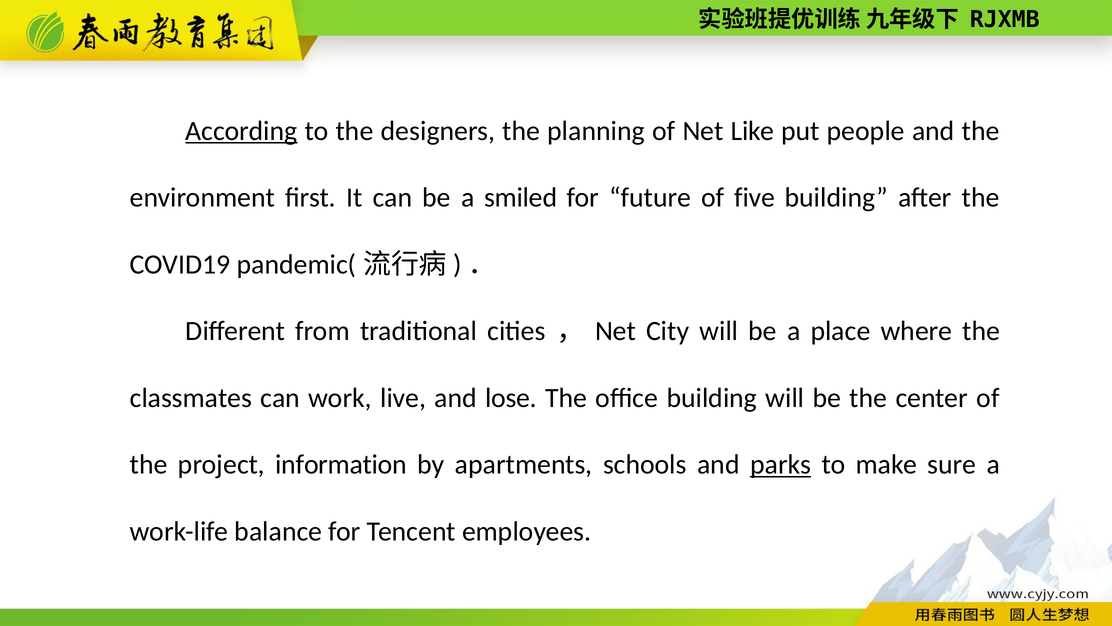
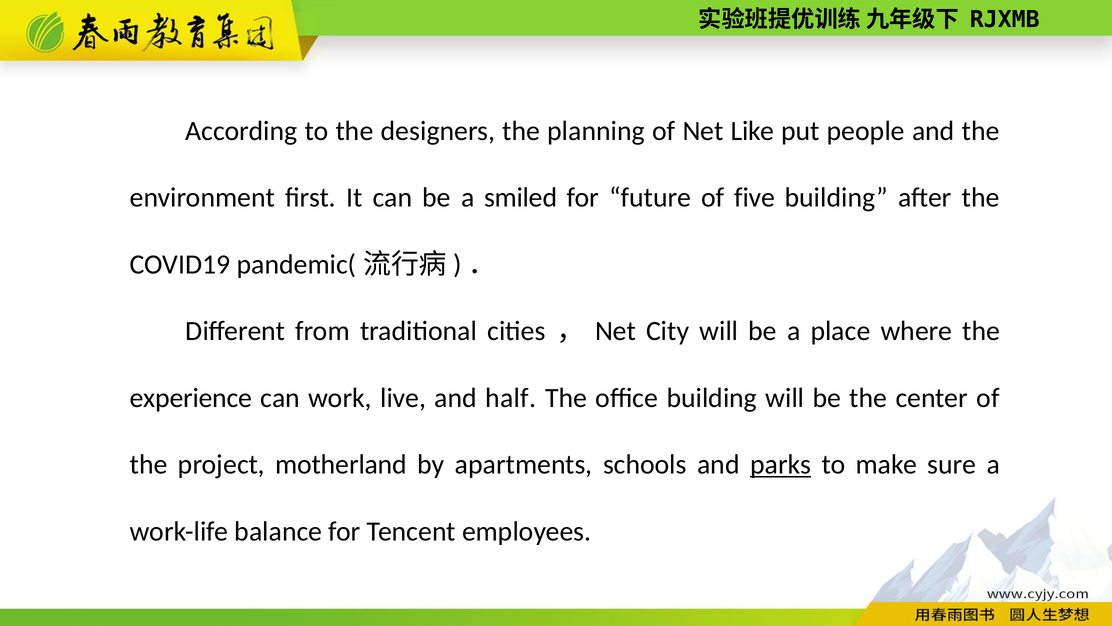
According underline: present -> none
classmates: classmates -> experience
lose: lose -> half
information: information -> motherland
